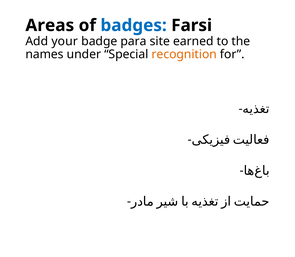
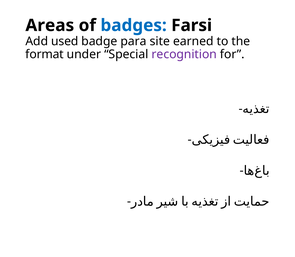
your: your -> used
names: names -> format
recognition colour: orange -> purple
